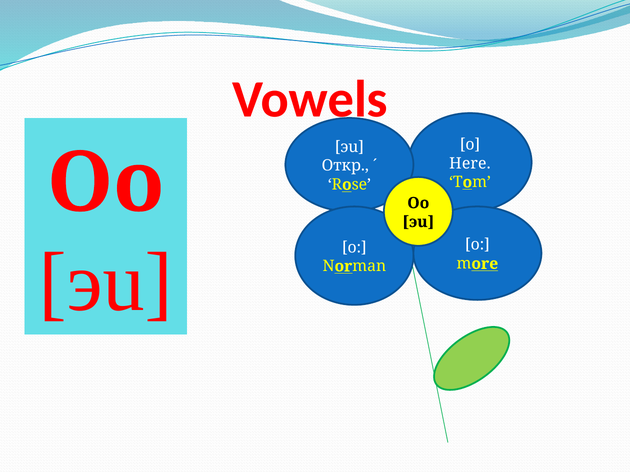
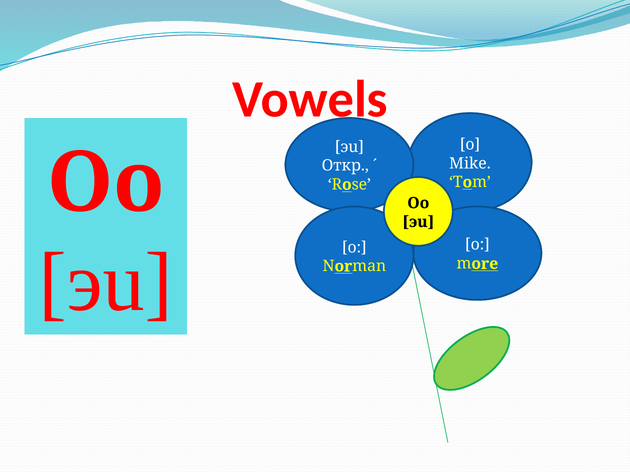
Here: Here -> Mike
